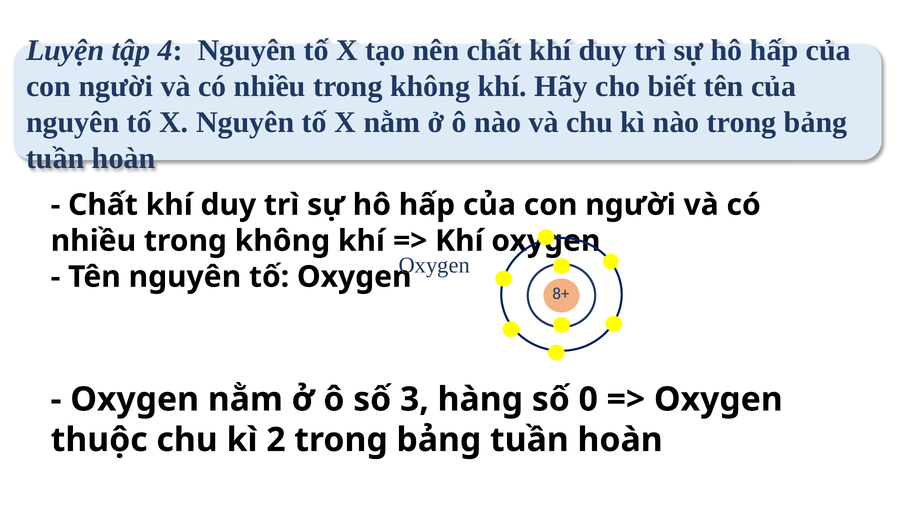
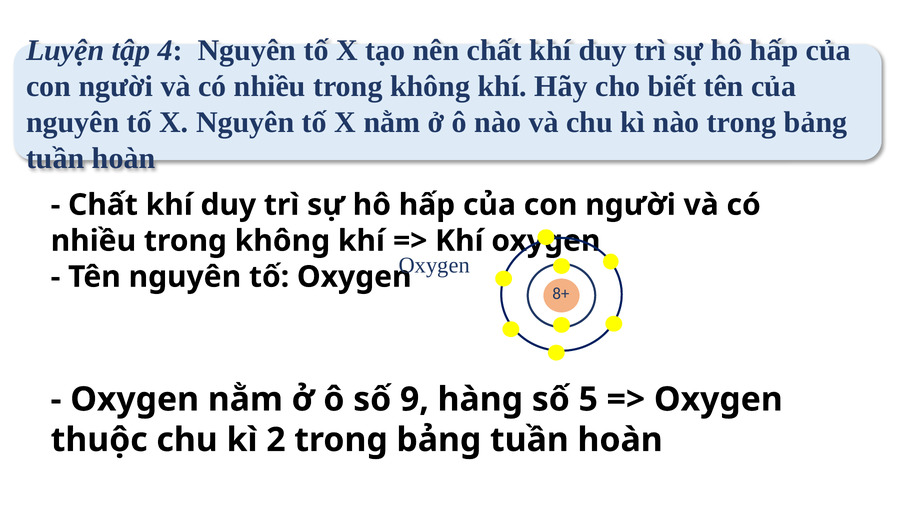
3: 3 -> 9
0: 0 -> 5
